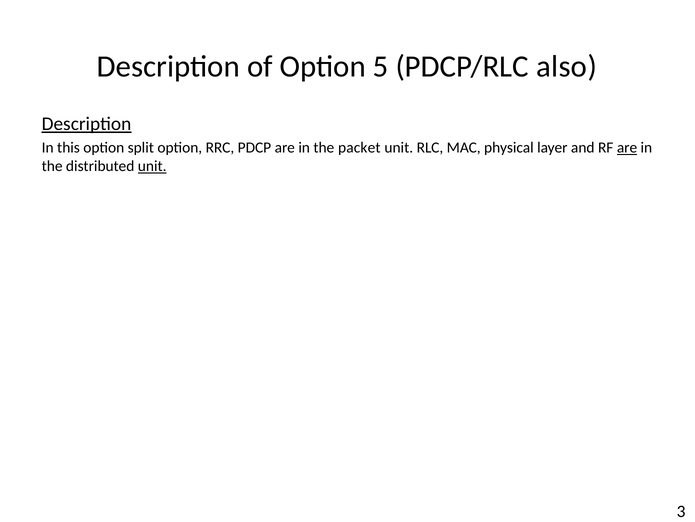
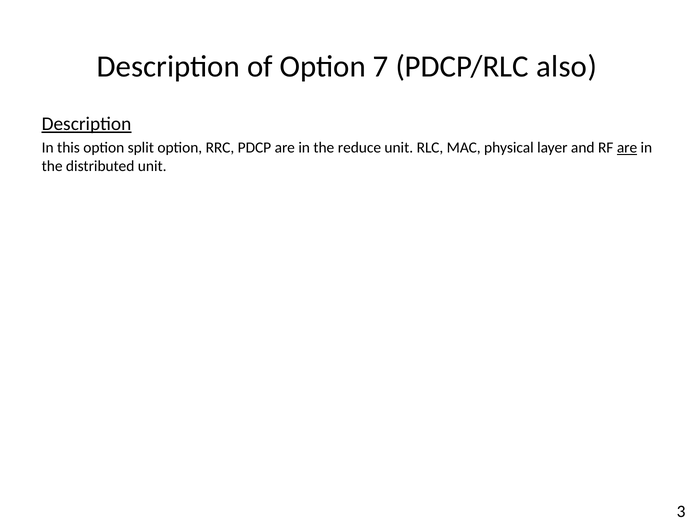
5: 5 -> 7
packet: packet -> reduce
unit at (152, 166) underline: present -> none
